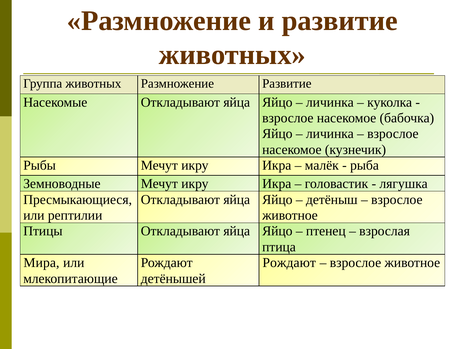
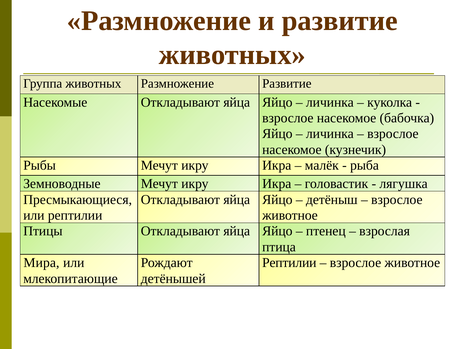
Рождают at (289, 263): Рождают -> Рептилии
